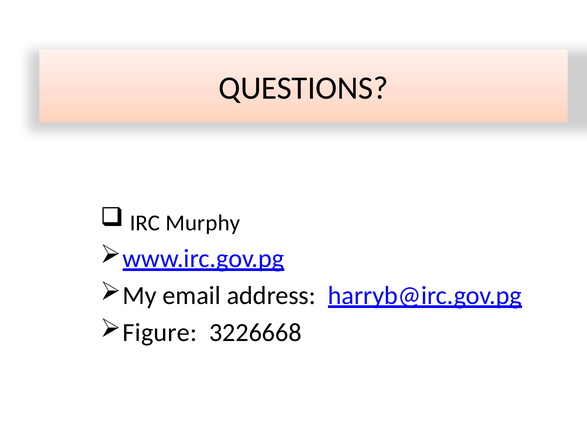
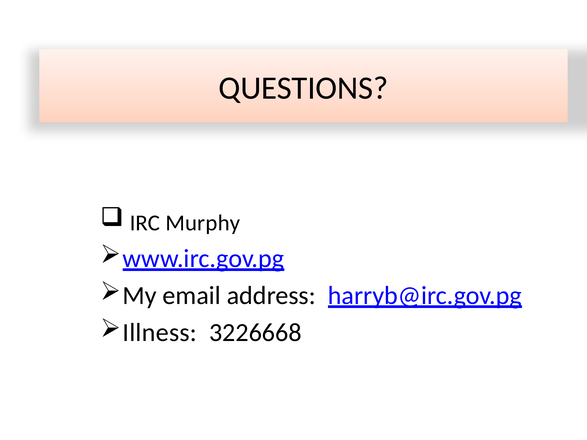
Figure: Figure -> Illness
